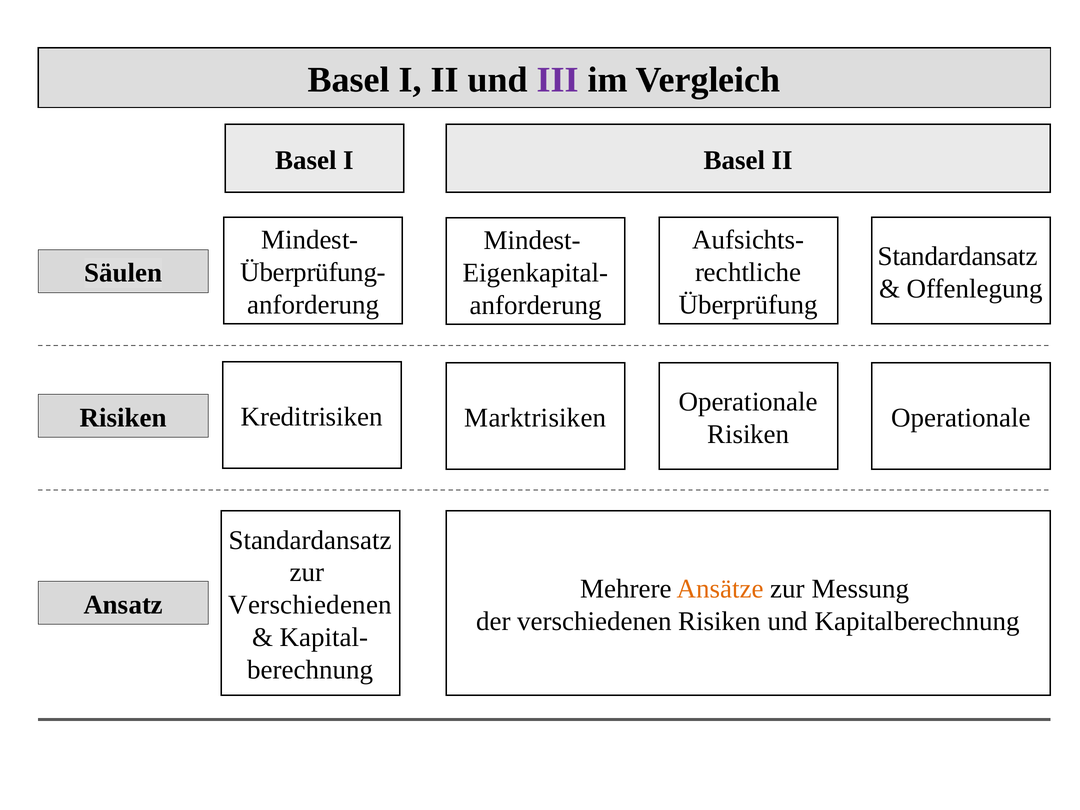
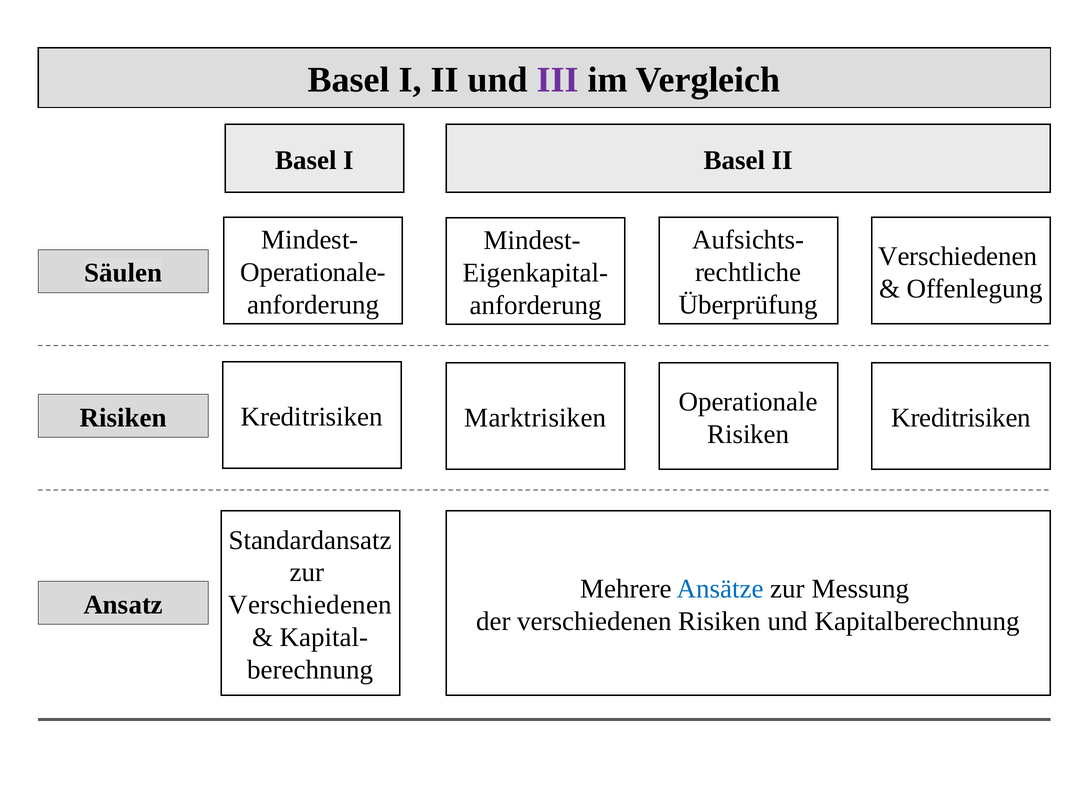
Standardansatz at (958, 256): Standardansatz -> Verschiedenen
Überprüfung-: Überprüfung- -> Operationale-
Operationale at (961, 418): Operationale -> Kreditrisiken
Ansätze colour: orange -> blue
